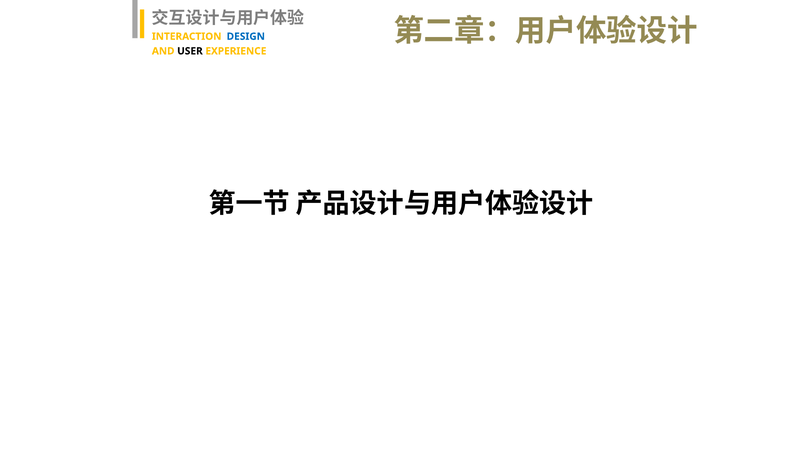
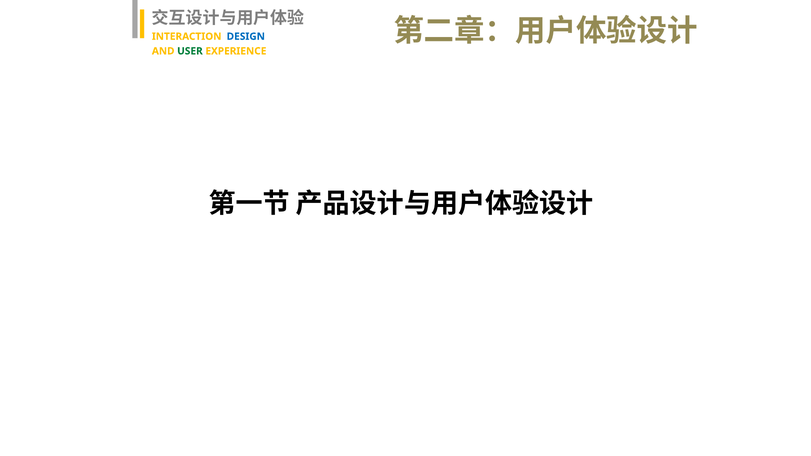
USER colour: black -> green
